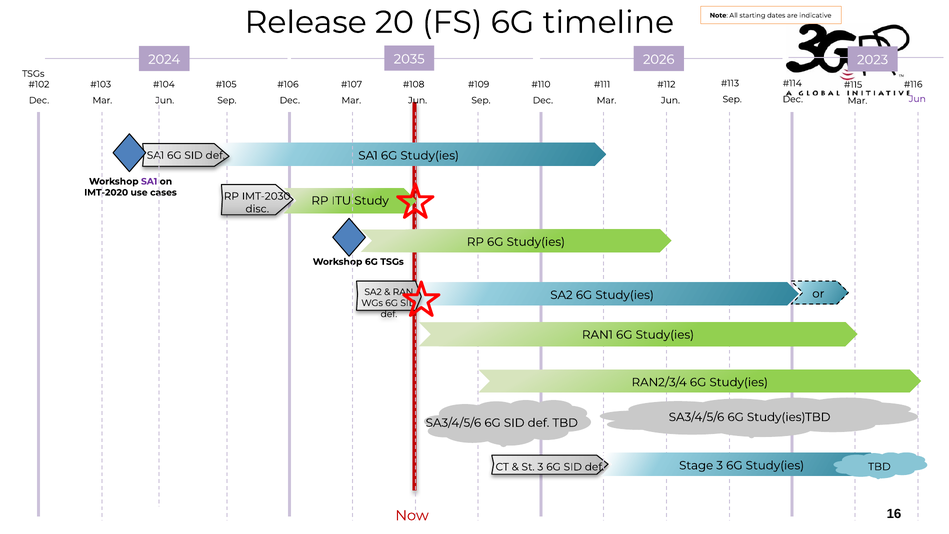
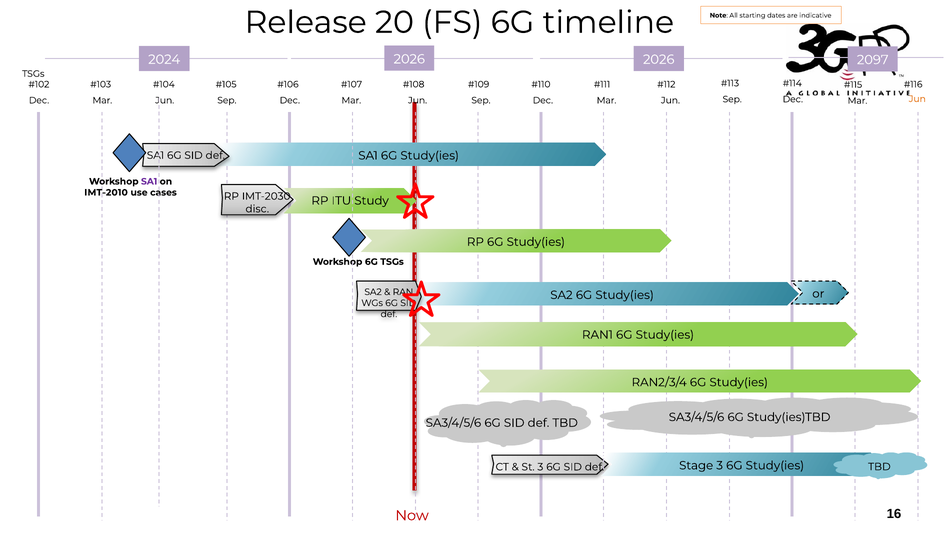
2035 at (409, 59): 2035 -> 2026
2023: 2023 -> 2097
Jun at (917, 99) colour: purple -> orange
IMT-2020: IMT-2020 -> IMT-2010
